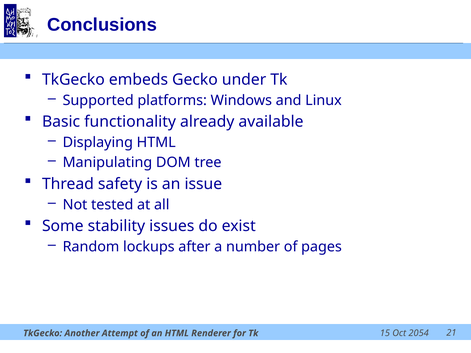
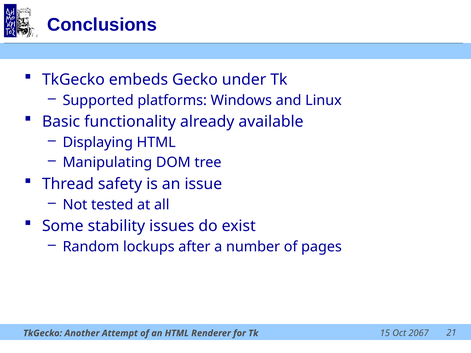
2054: 2054 -> 2067
